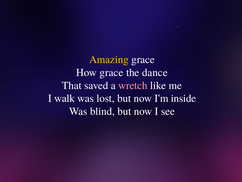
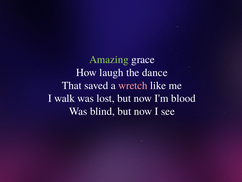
Amazing colour: yellow -> light green
How grace: grace -> laugh
inside: inside -> blood
